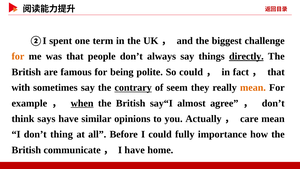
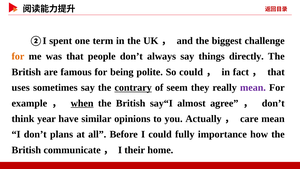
directly underline: present -> none
with: with -> uses
mean at (253, 87) colour: orange -> purple
says: says -> year
thing: thing -> plans
I have: have -> their
